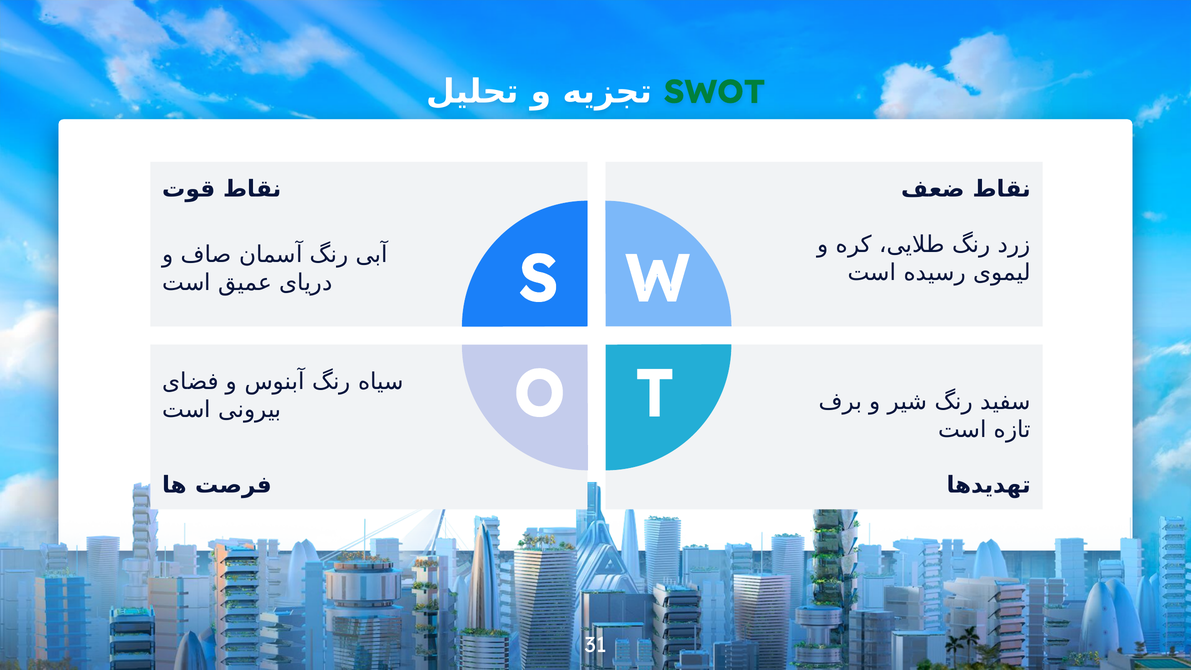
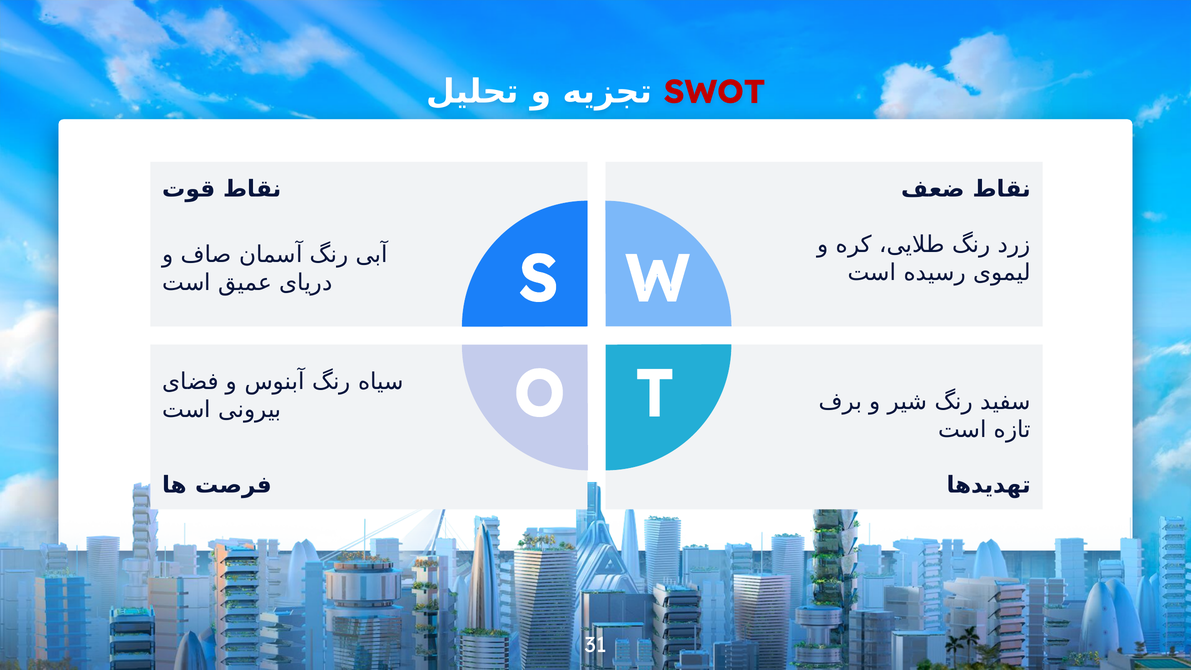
SWOT colour: green -> red
